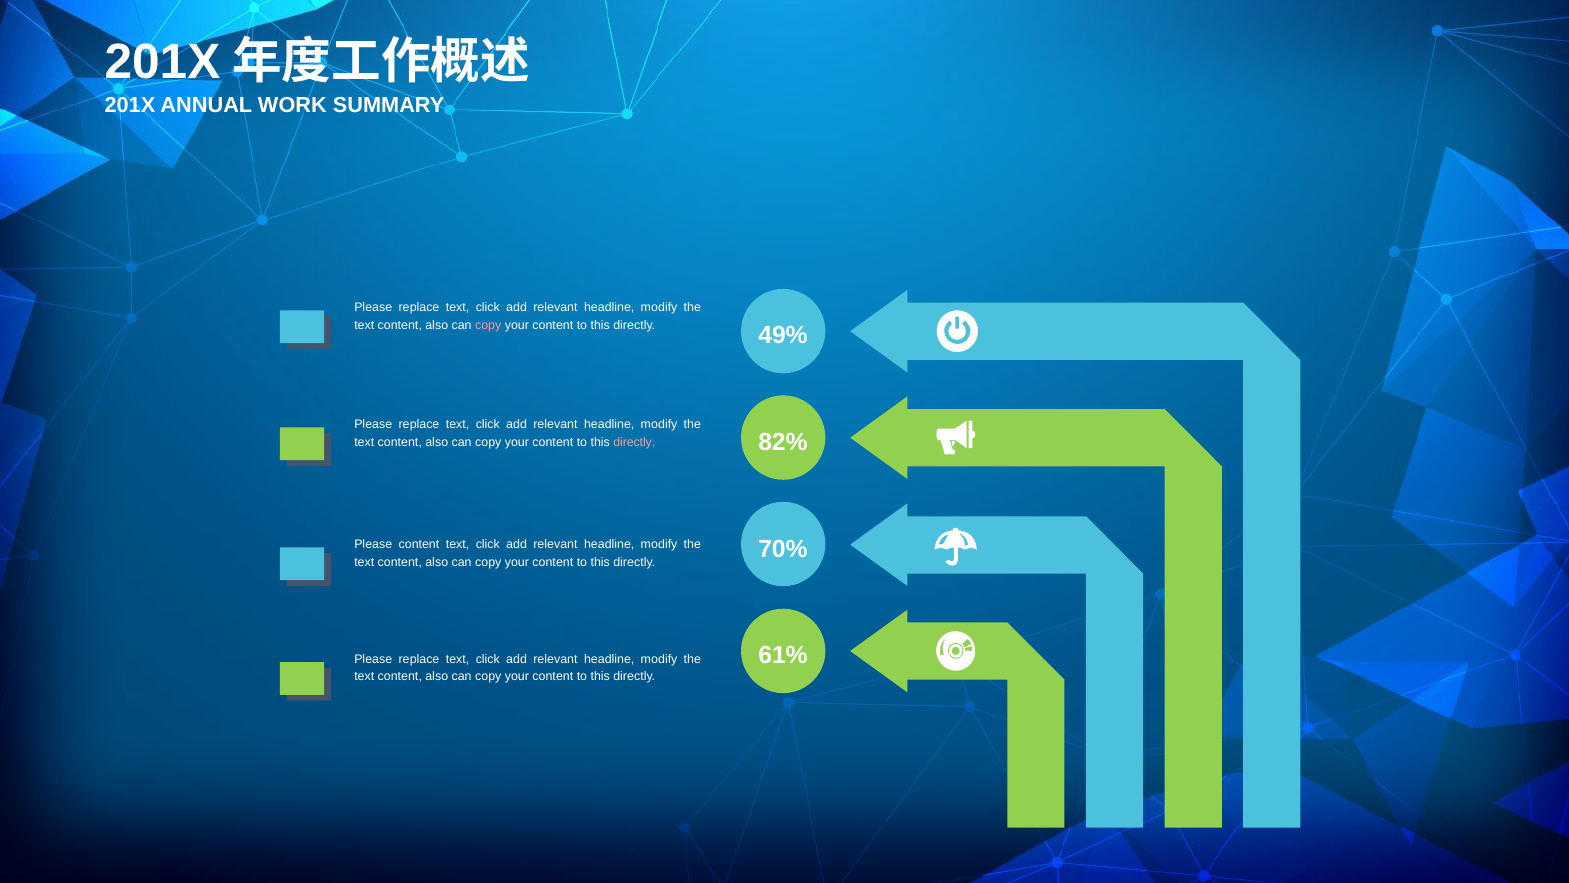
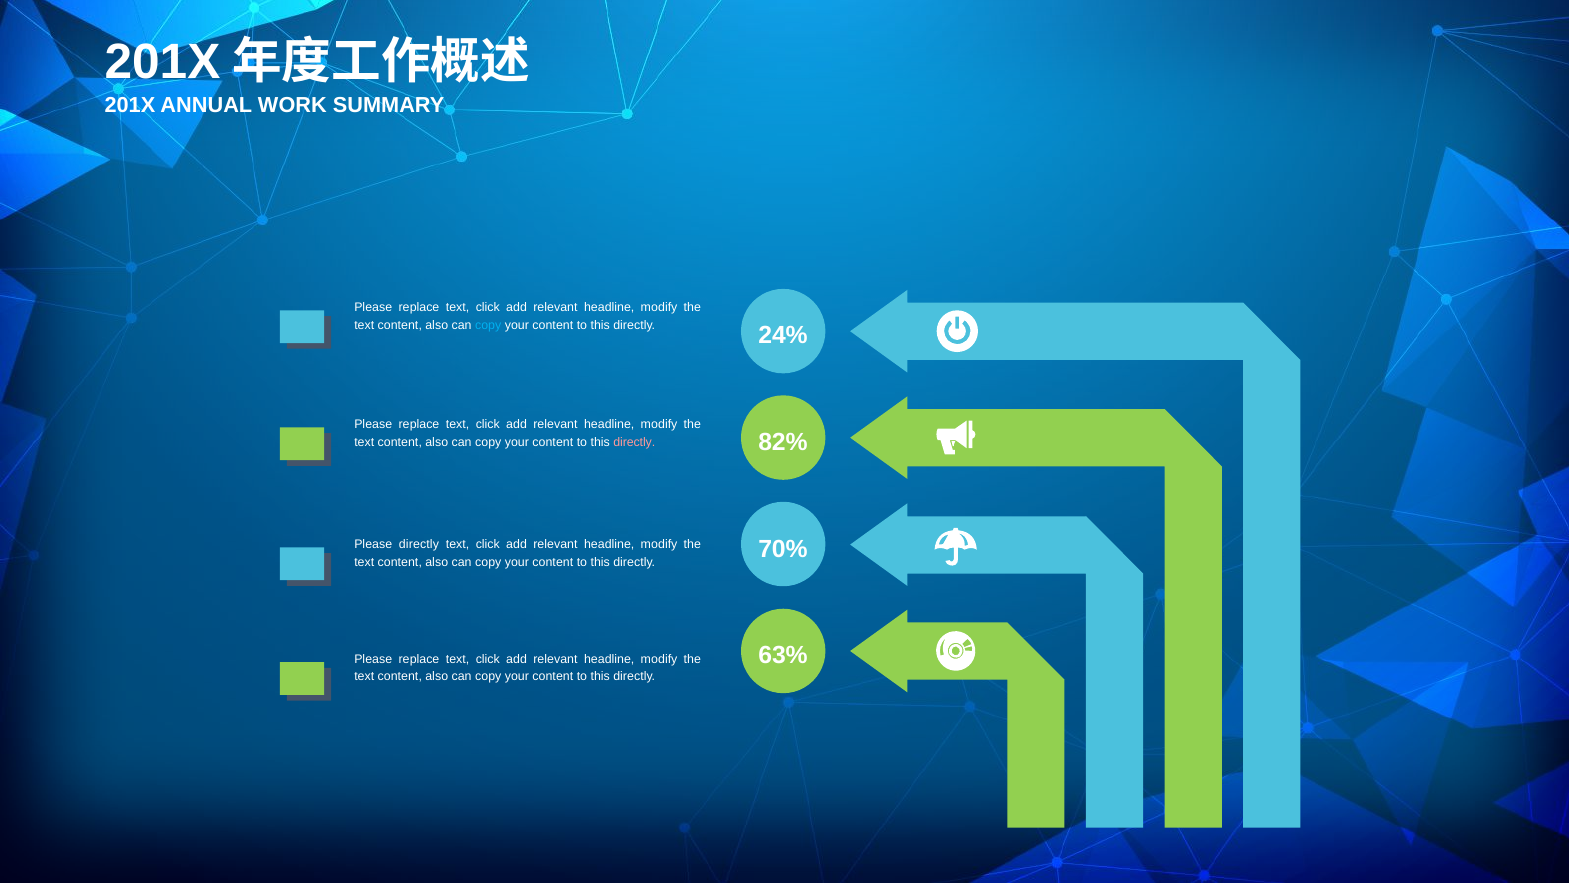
copy at (488, 325) colour: pink -> light blue
49%: 49% -> 24%
Please content: content -> directly
61%: 61% -> 63%
